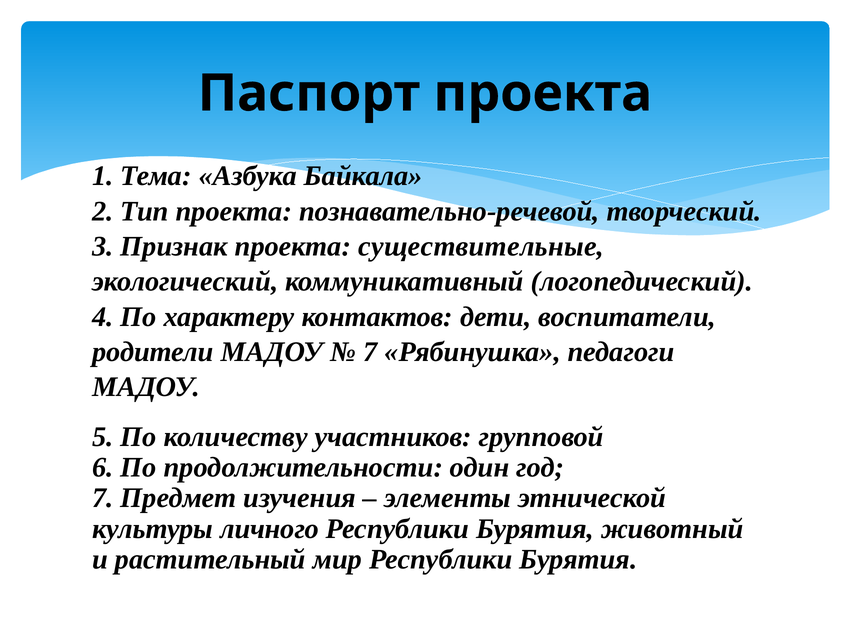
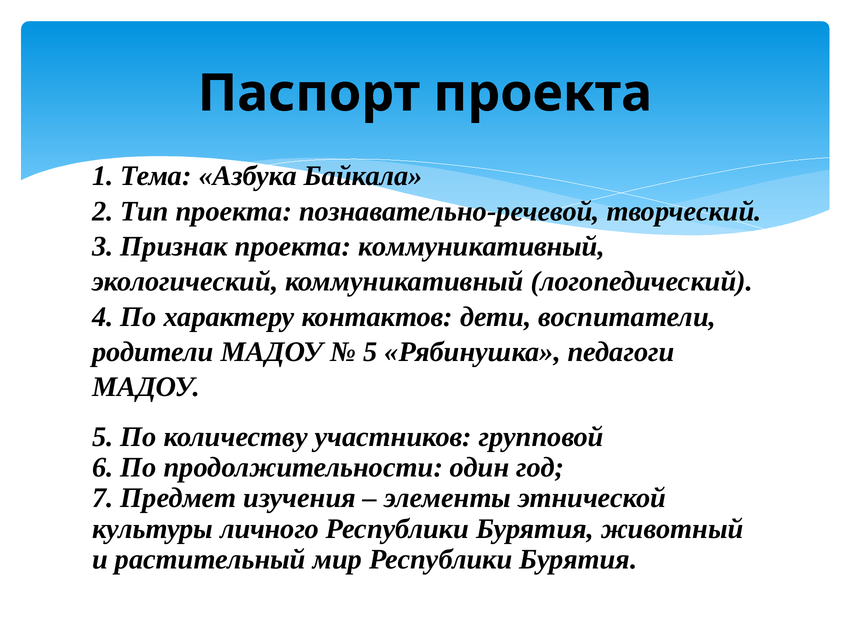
проекта существительные: существительные -> коммуникативный
7 at (370, 352): 7 -> 5
